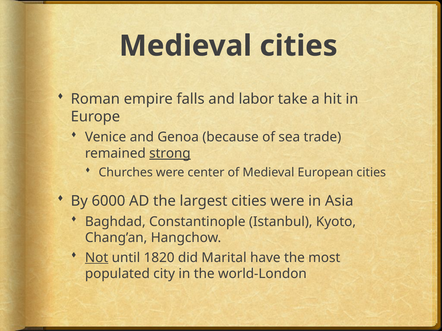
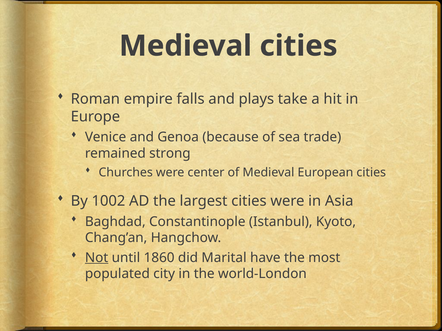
labor: labor -> plays
strong underline: present -> none
6000: 6000 -> 1002
1820: 1820 -> 1860
